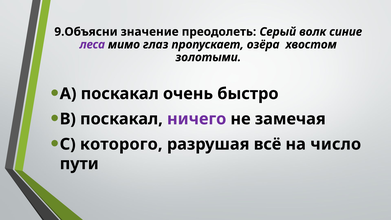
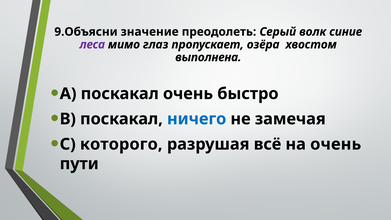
золотыми: золотыми -> выполнена
ничего colour: purple -> blue
на число: число -> очень
